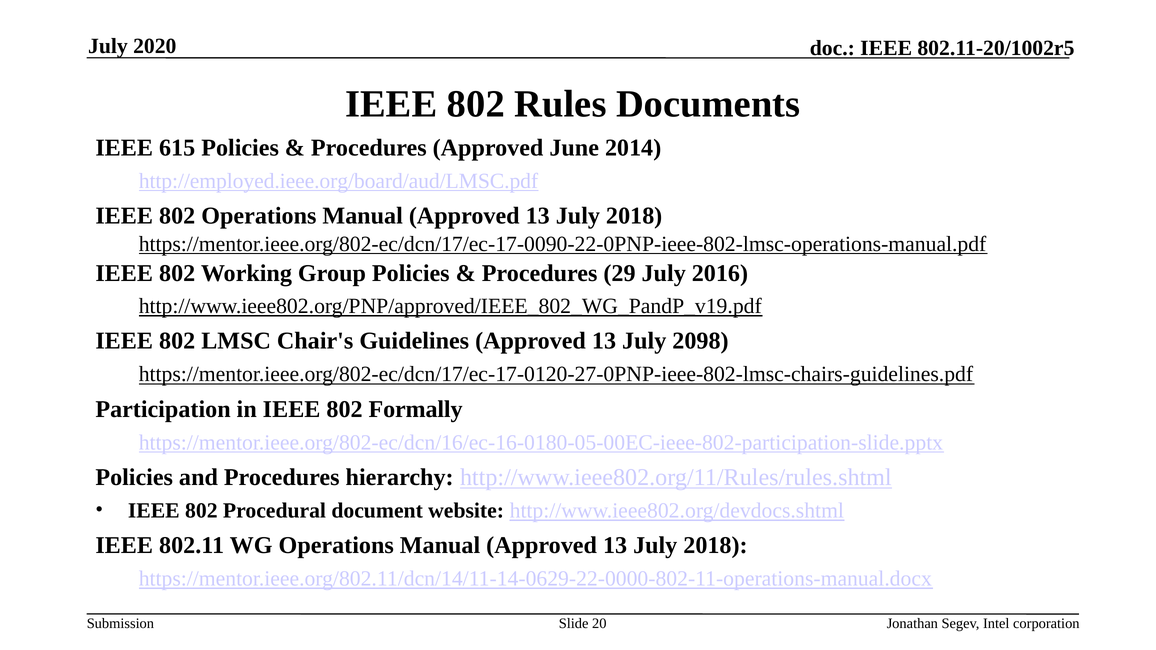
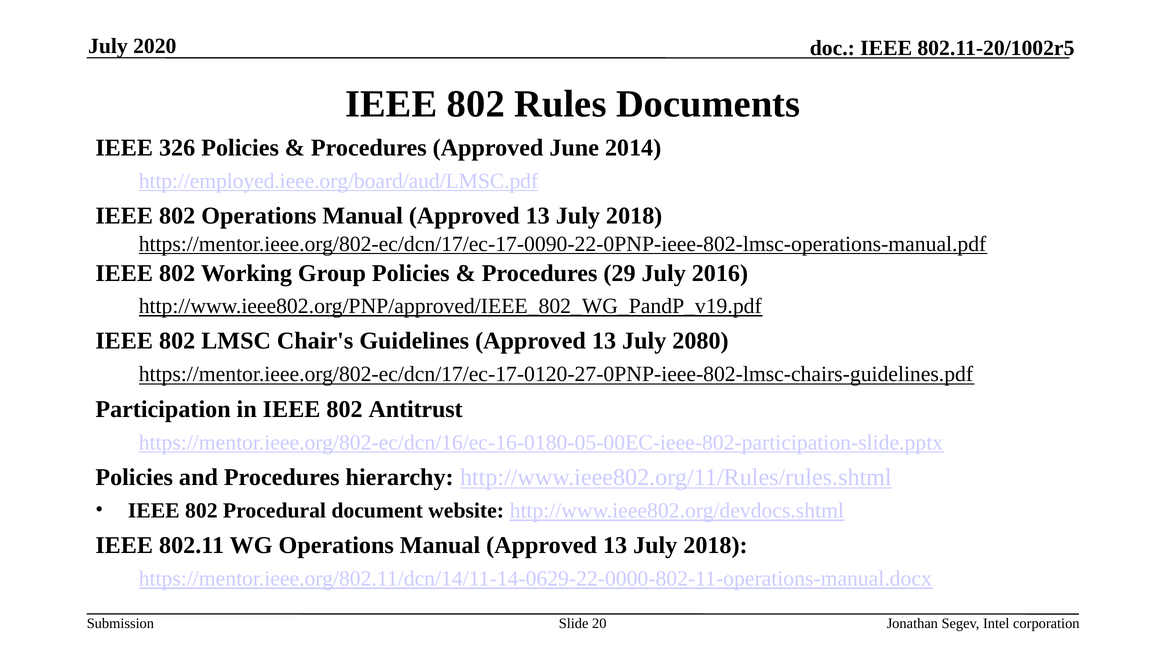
615: 615 -> 326
2098: 2098 -> 2080
Formally: Formally -> Antitrust
